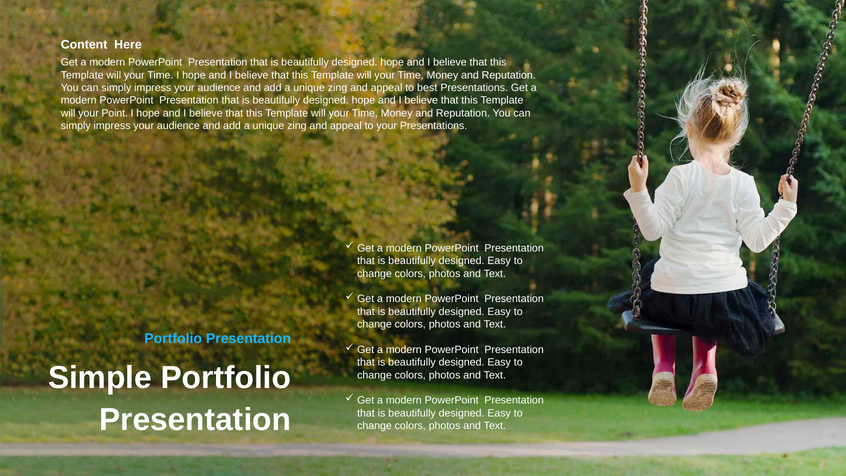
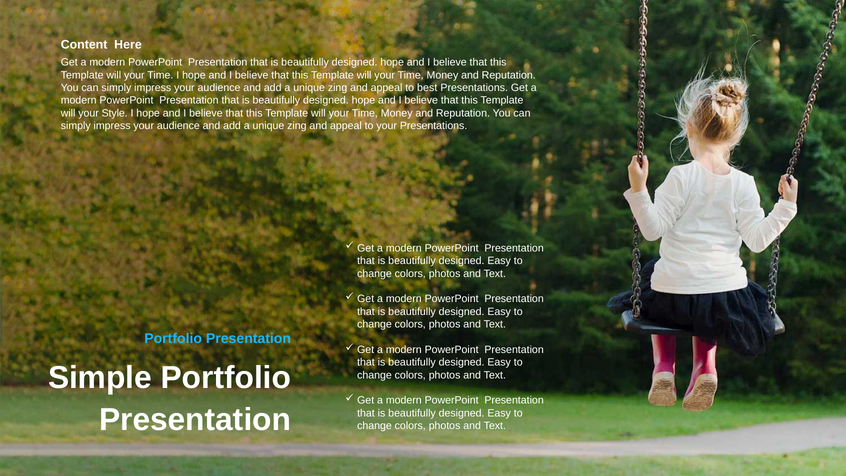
Point: Point -> Style
